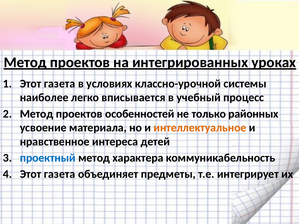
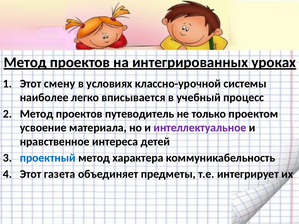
газета at (60, 84): газета -> смену
особенностей: особенностей -> путеводитель
районных: районных -> проектом
интеллектуальное colour: orange -> purple
